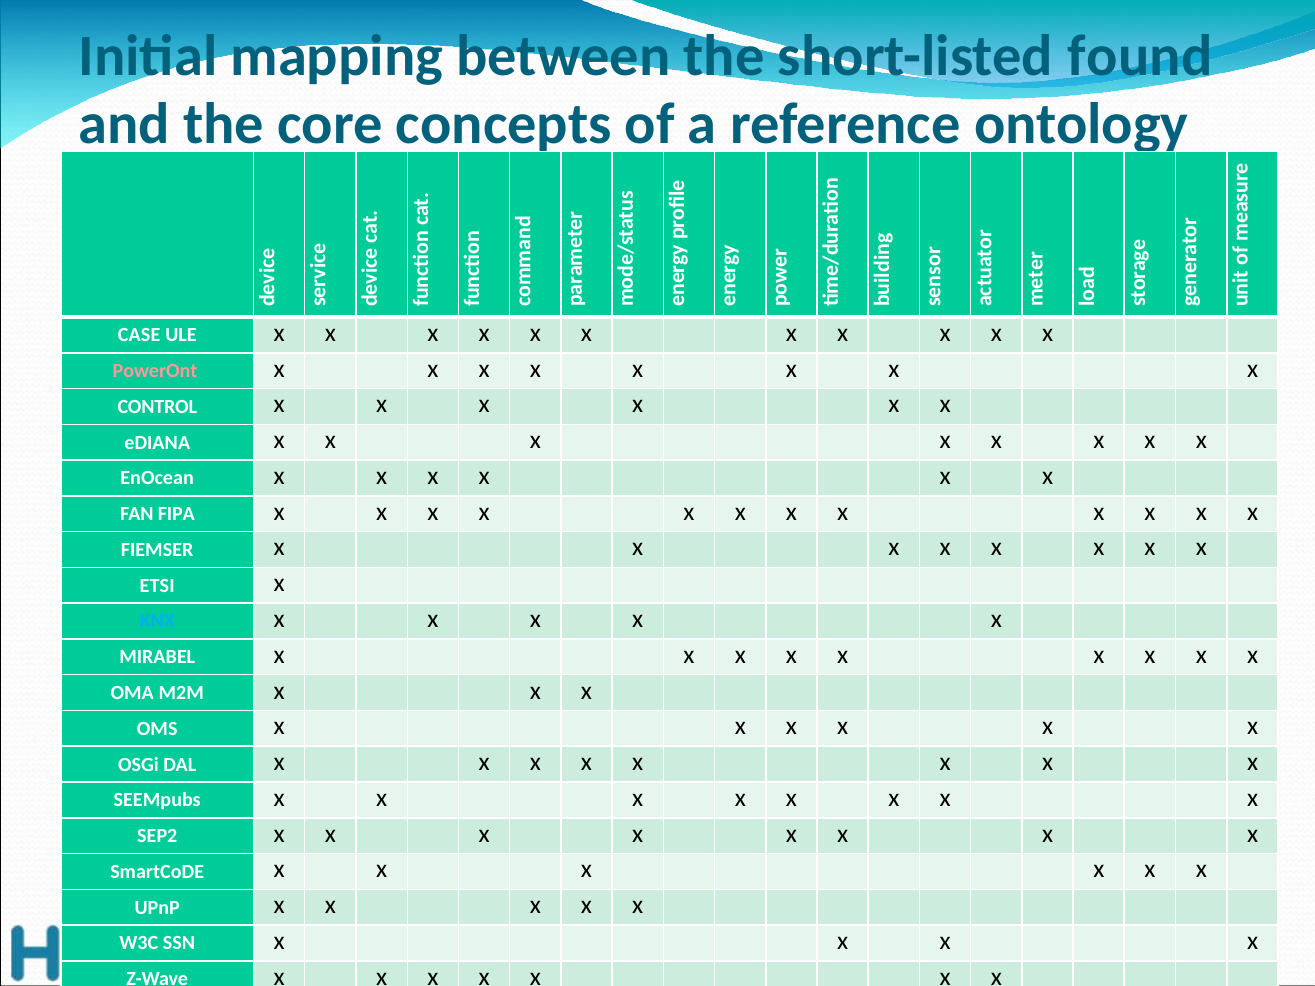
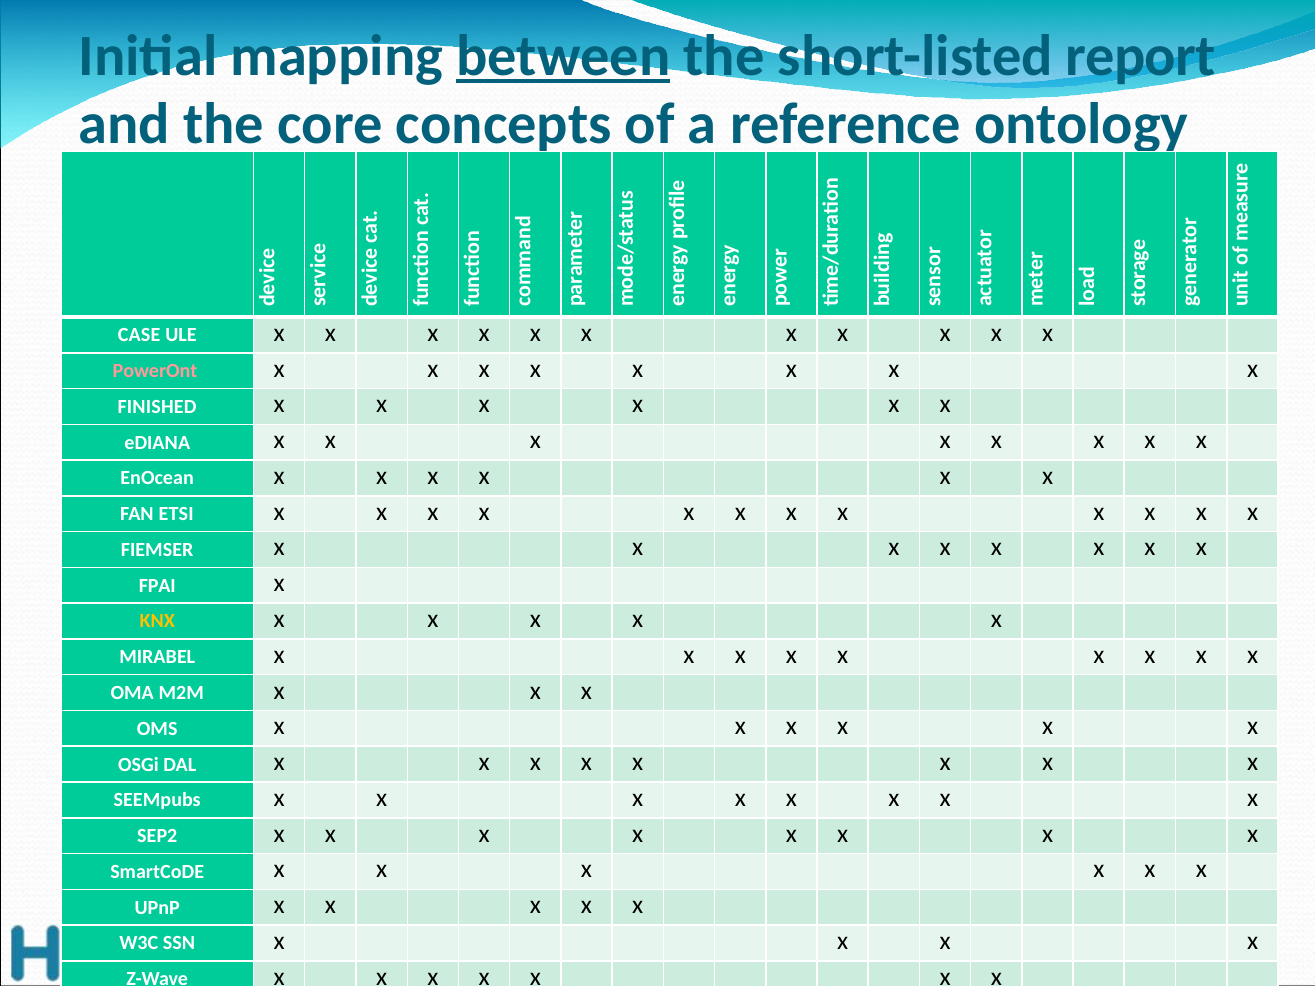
between underline: none -> present
found: found -> report
CONTROL: CONTROL -> FINISHED
FIPA: FIPA -> ETSI
ETSI: ETSI -> FPAI
KNX colour: light blue -> yellow
